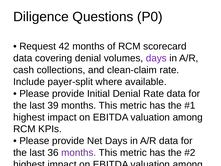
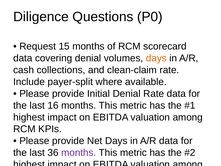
42: 42 -> 15
days at (156, 58) colour: purple -> orange
39: 39 -> 16
